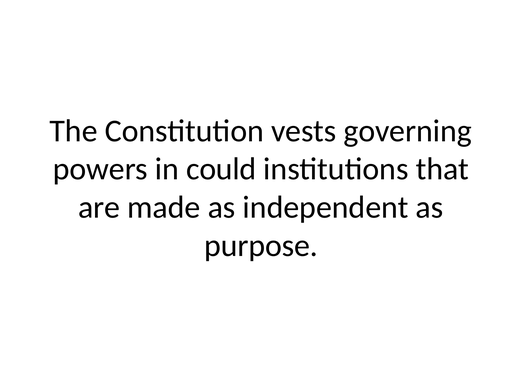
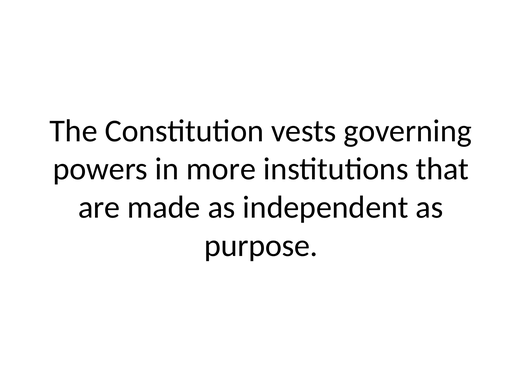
could: could -> more
